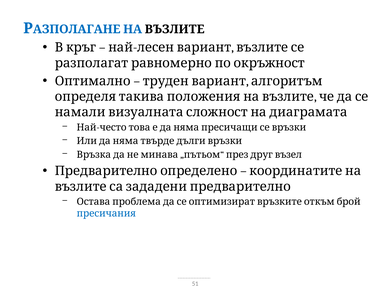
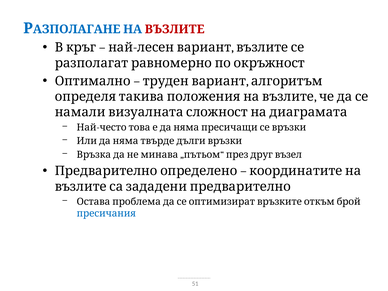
ВЪЗЛИТЕ colour: black -> red
